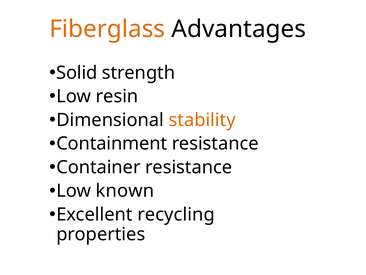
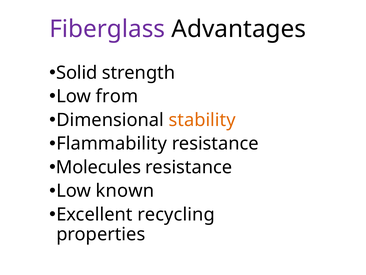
Fiberglass colour: orange -> purple
resin: resin -> from
Containment: Containment -> Flammability
Container: Container -> Molecules
